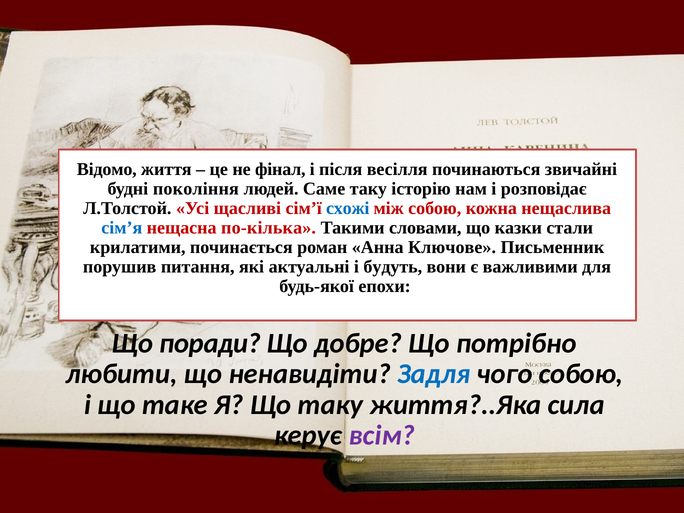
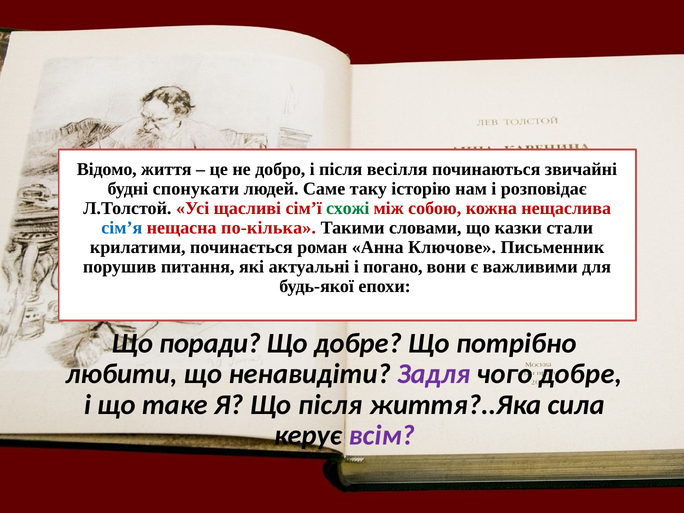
фінал: фінал -> добро
покоління: покоління -> спонукати
схожі colour: blue -> green
будуть: будуть -> погано
Задля colour: blue -> purple
чого собою: собою -> добре
Що таку: таку -> після
